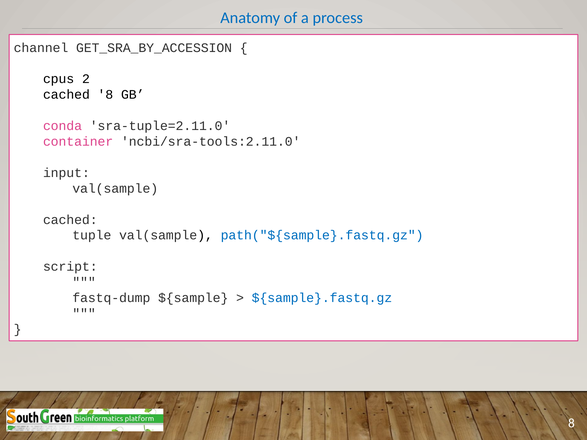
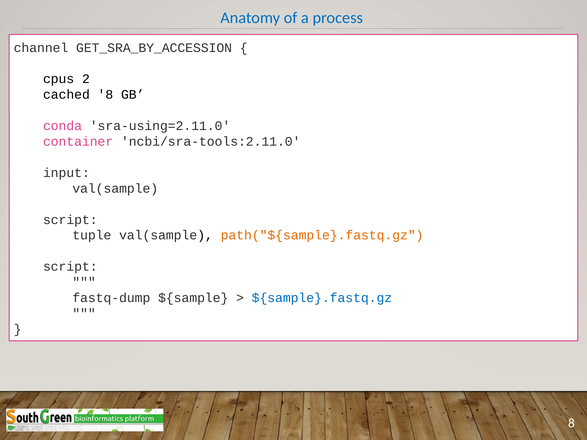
sra-tuple=2.11.0: sra-tuple=2.11.0 -> sra-using=2.11.0
cached at (70, 220): cached -> script
path("${sample}.fastq.gz colour: blue -> orange
